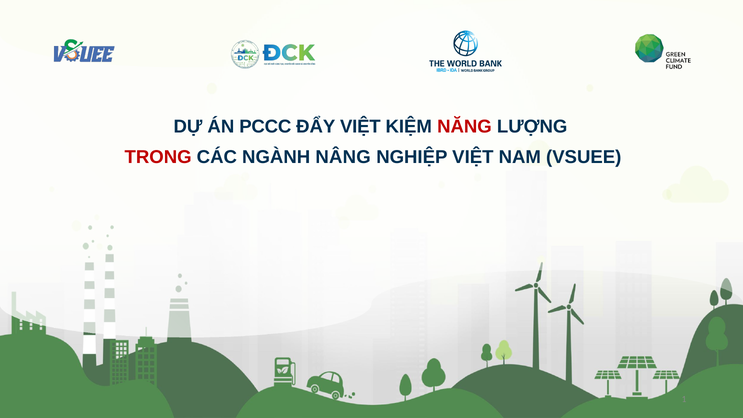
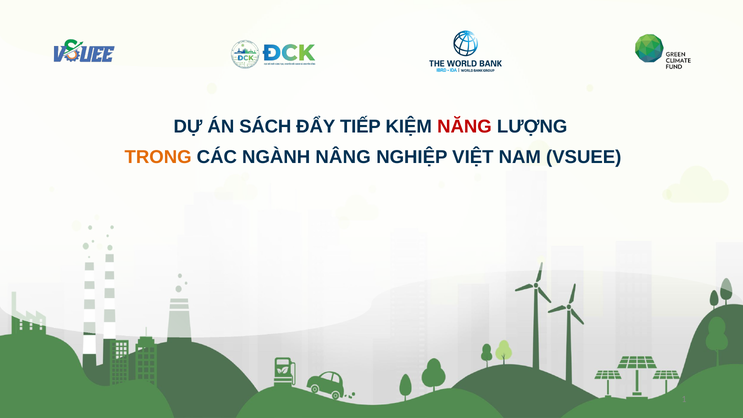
PCCC: PCCC -> SÁCH
ĐẨY VIỆT: VIỆT -> TIẾP
TRONG colour: red -> orange
